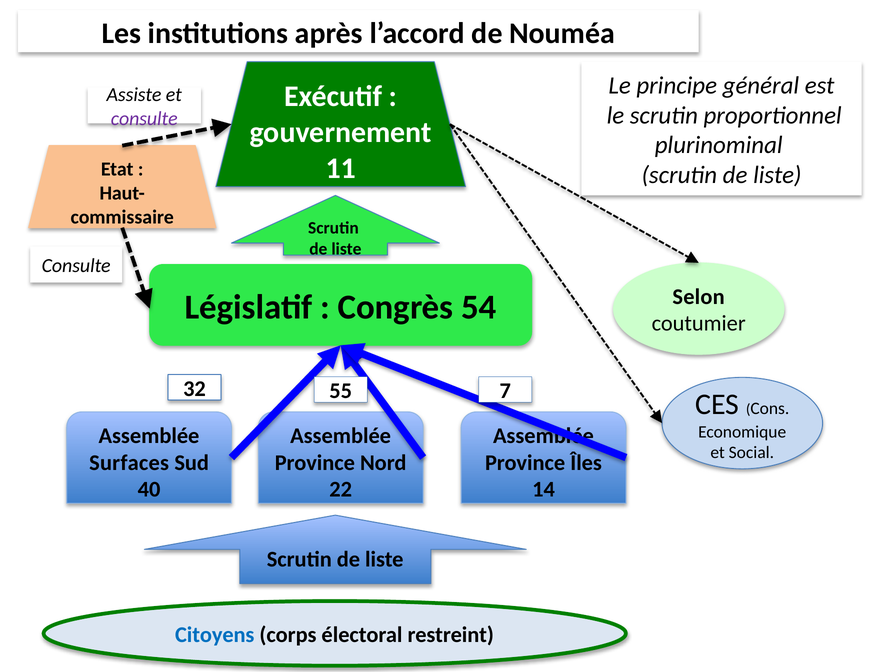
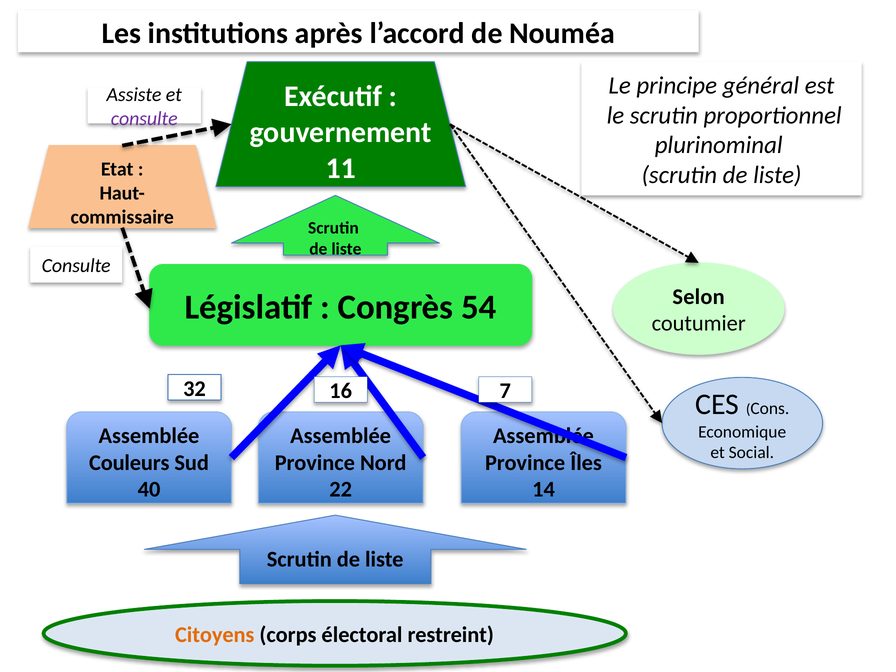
55: 55 -> 16
Surfaces: Surfaces -> Couleurs
Citoyens colour: blue -> orange
